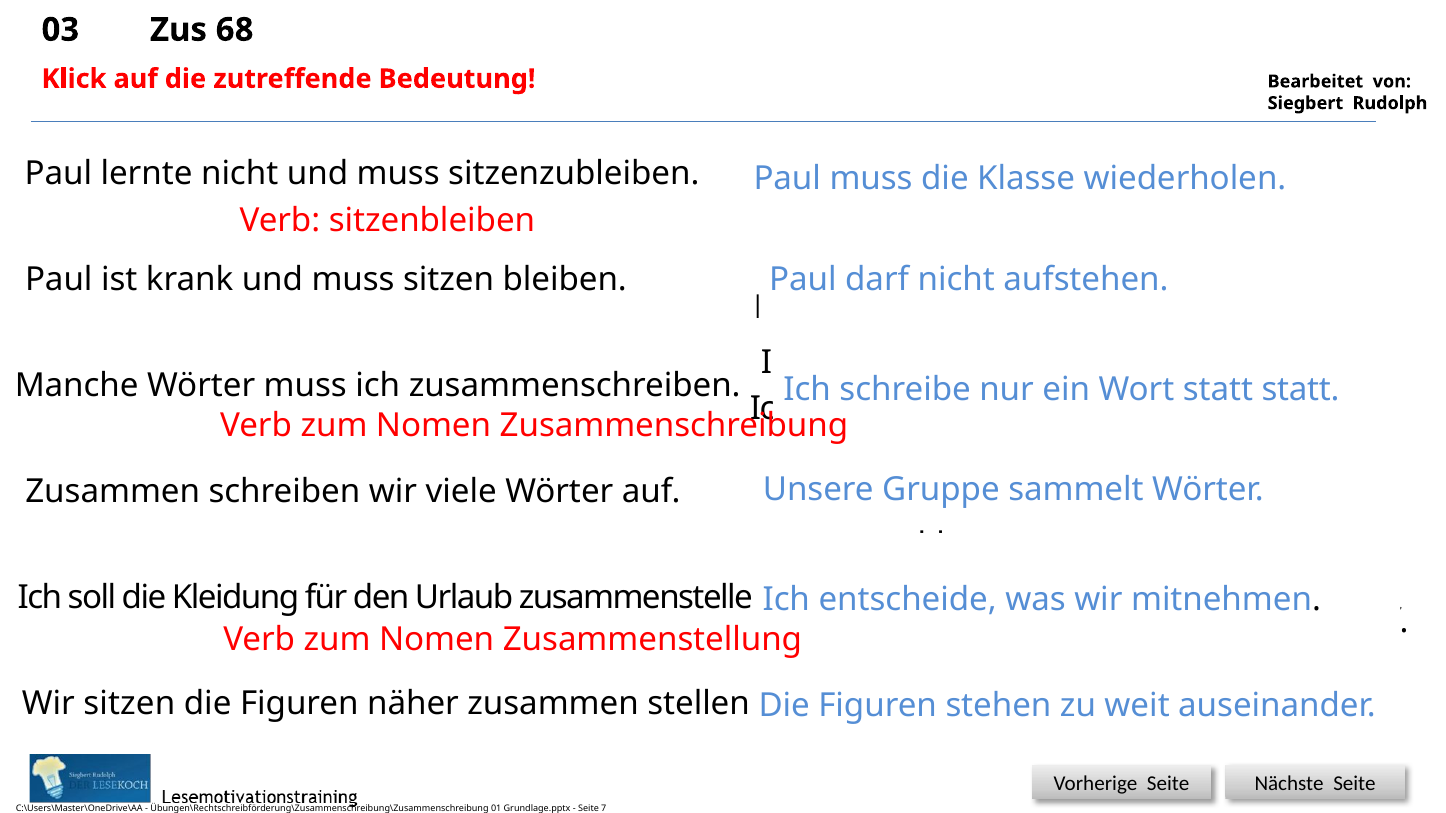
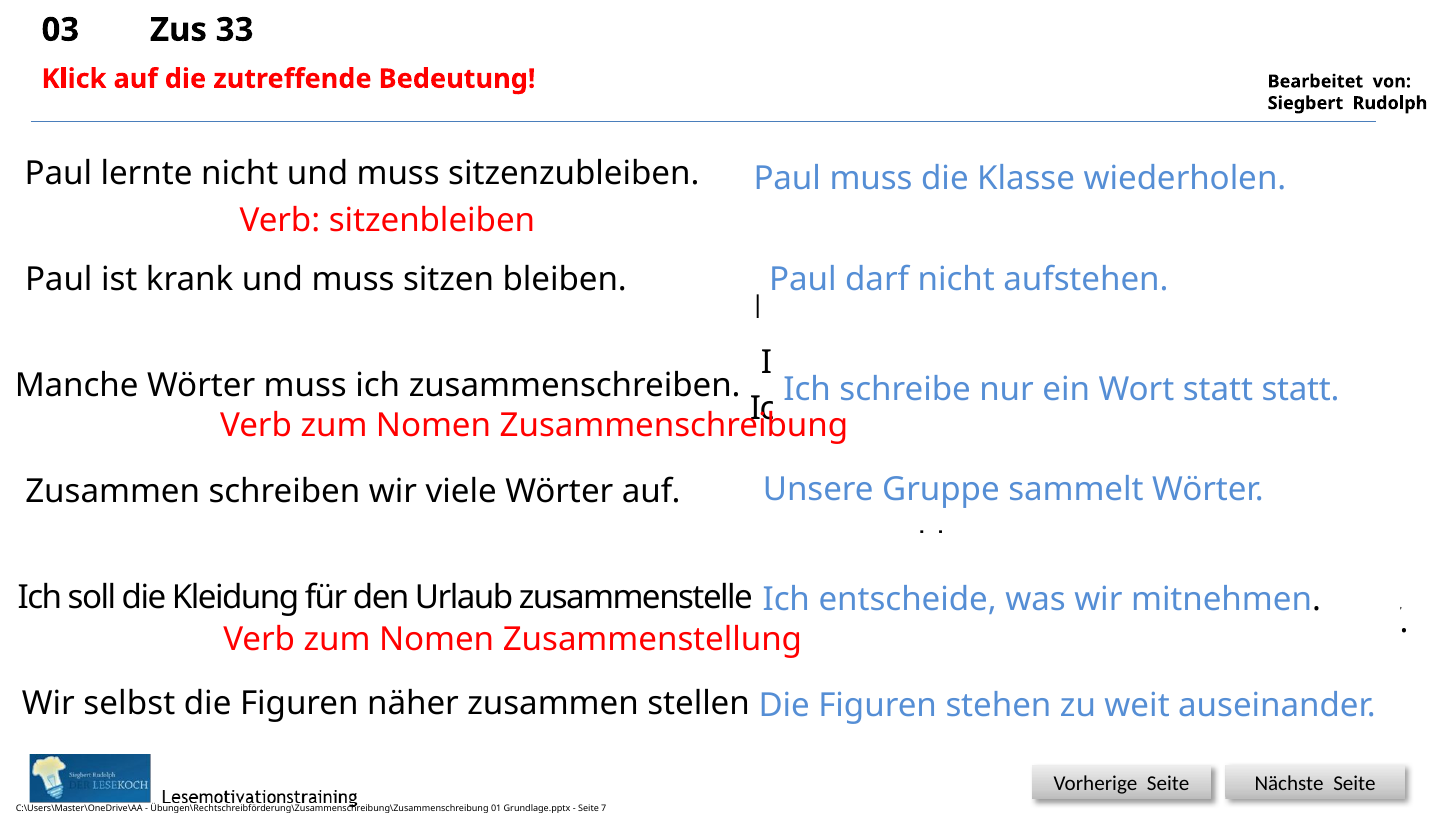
68: 68 -> 33
Wir sitzen: sitzen -> selbst
